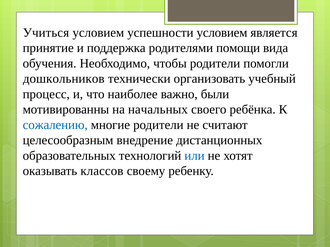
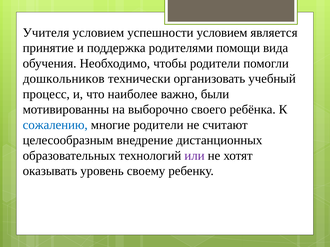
Учиться: Учиться -> Учителя
начальных: начальных -> выборочно
или colour: blue -> purple
классов: классов -> уровень
